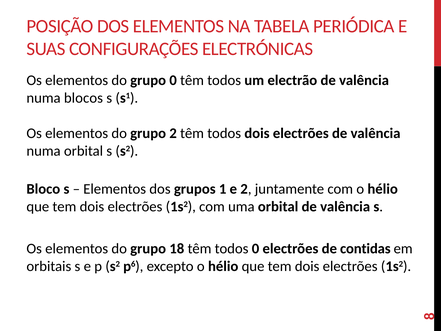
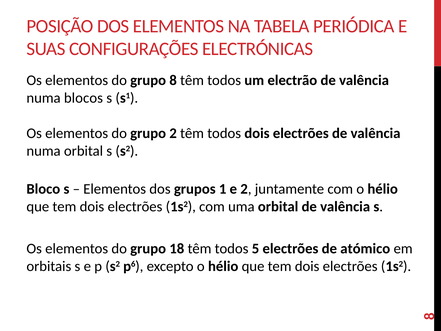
grupo 0: 0 -> 8
todos 0: 0 -> 5
contidas: contidas -> atómico
